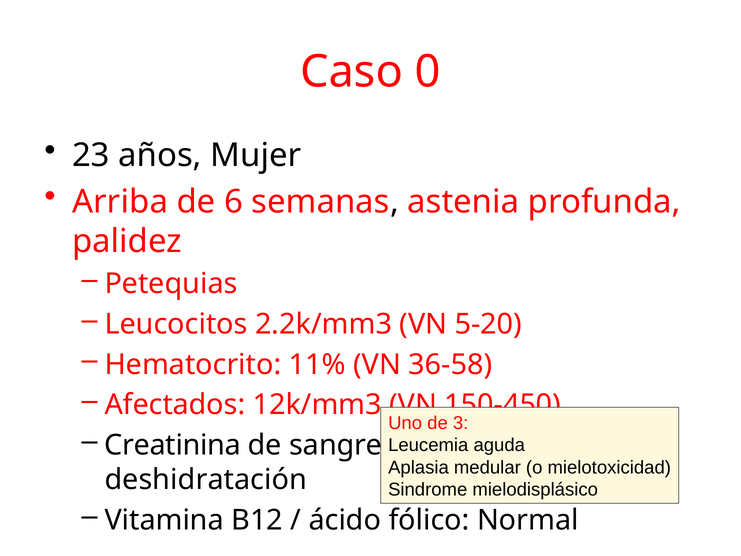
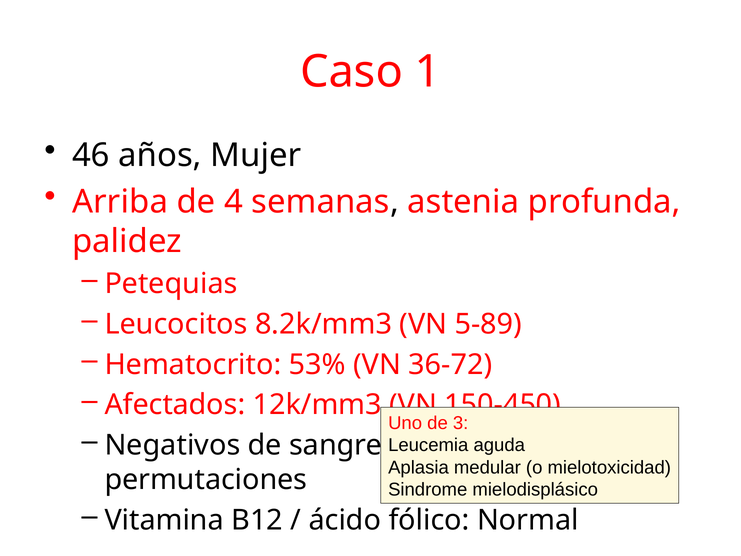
0: 0 -> 1
23: 23 -> 46
6: 6 -> 4
2.2k/mm3: 2.2k/mm3 -> 8.2k/mm3
5-20: 5-20 -> 5-89
11%: 11% -> 53%
36-58: 36-58 -> 36-72
Creatinina: Creatinina -> Negativos
deshidratación: deshidratación -> permutaciones
